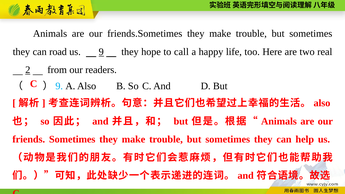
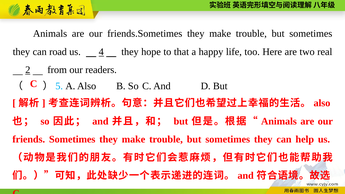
us 9: 9 -> 4
call: call -> that
9 at (59, 86): 9 -> 5
